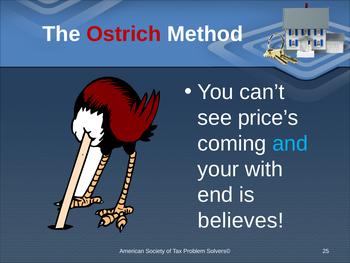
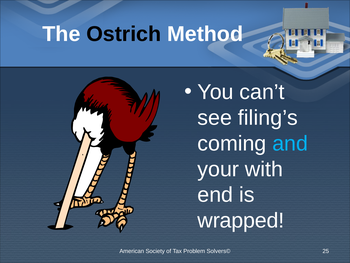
Ostrich colour: red -> black
price’s: price’s -> filing’s
believes: believes -> wrapped
